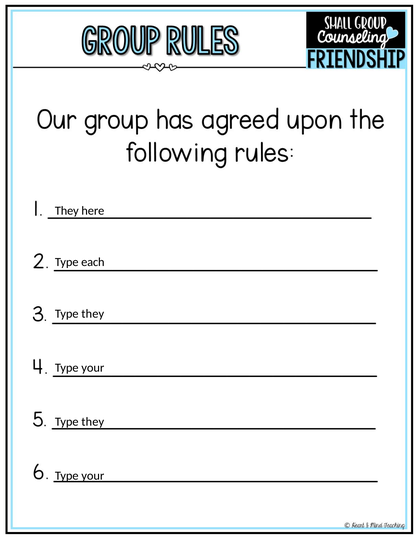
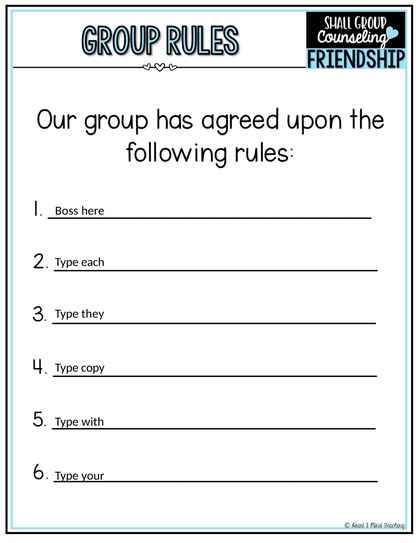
They at (67, 211): They -> Boss
your at (93, 368): your -> copy
they at (93, 422): they -> with
